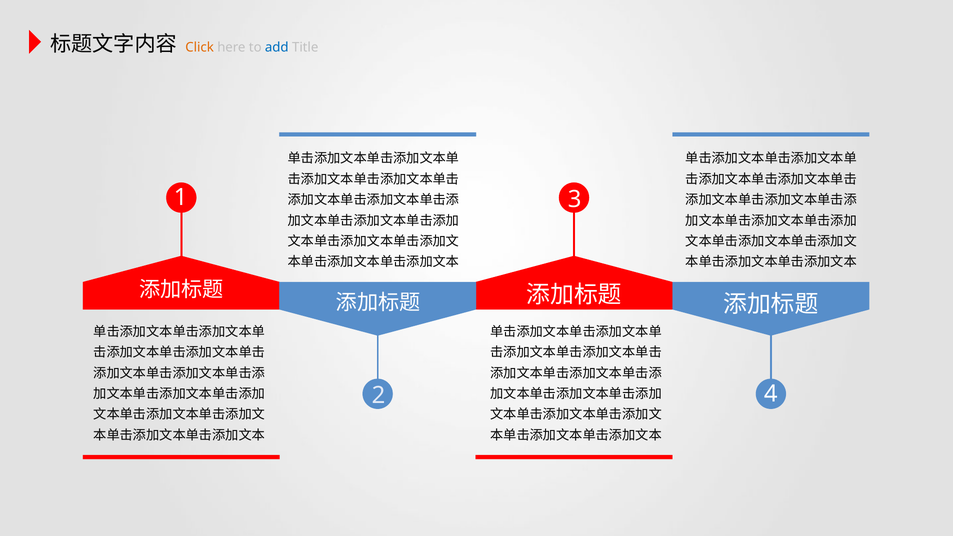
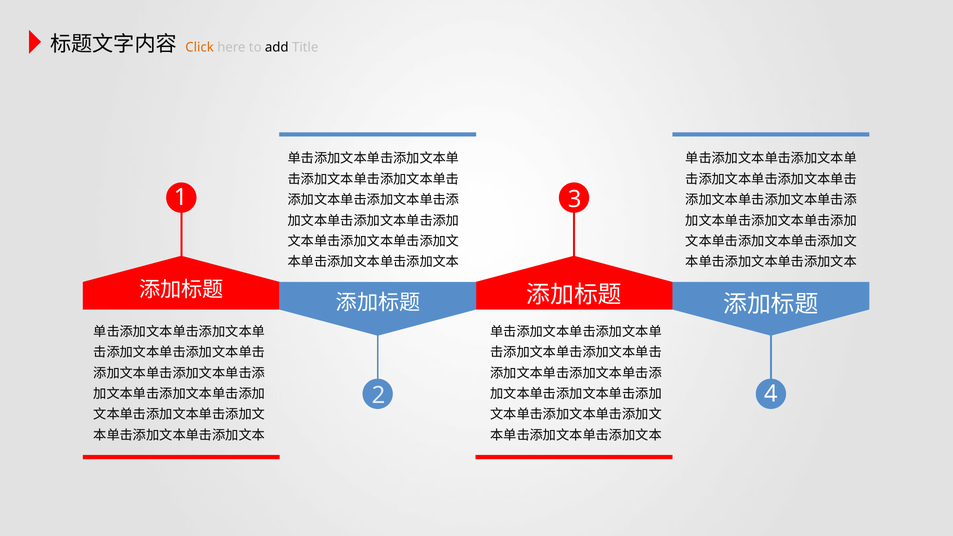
add colour: blue -> black
